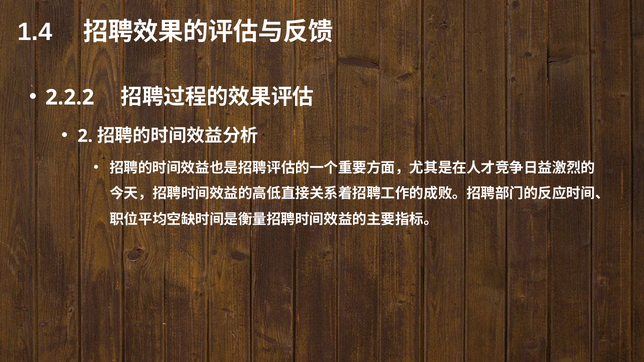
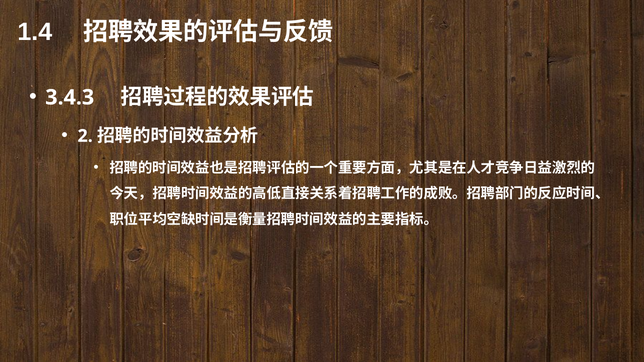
2.2.2: 2.2.2 -> 3.4.3
